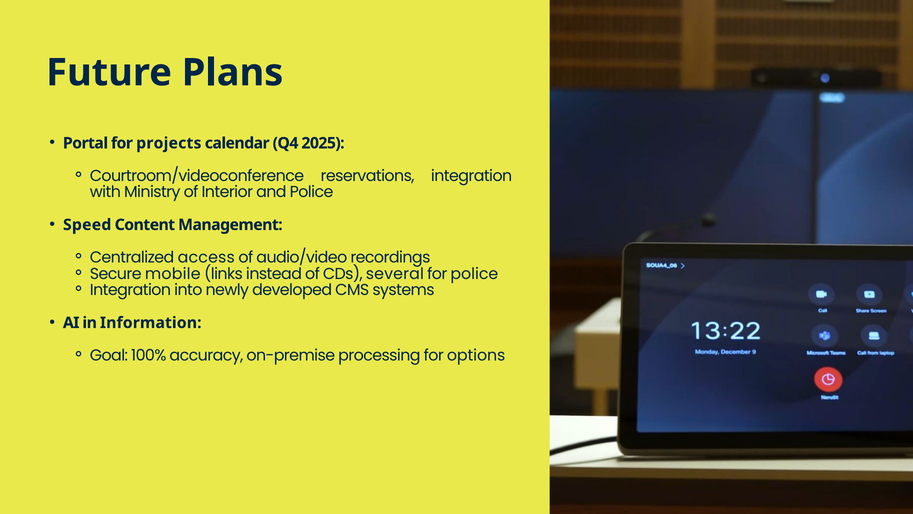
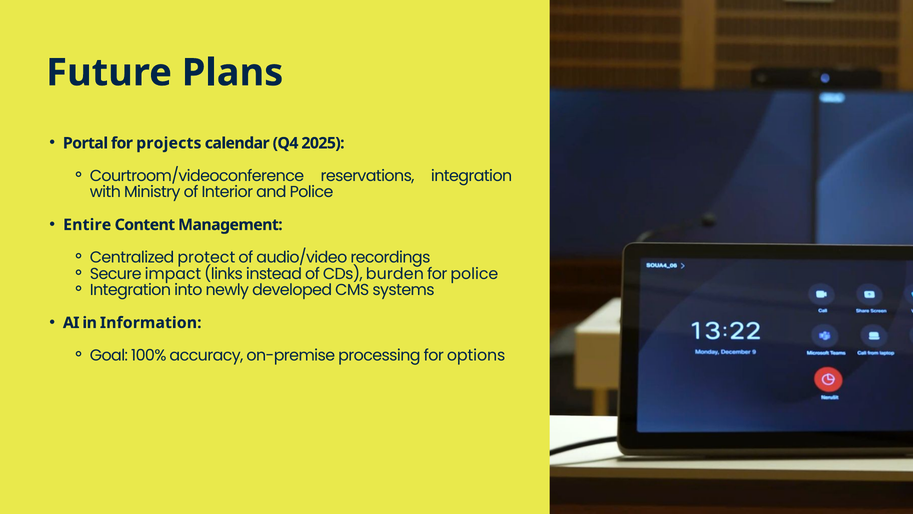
Speed: Speed -> Entire
access: access -> protect
mobile: mobile -> impact
several: several -> burden
